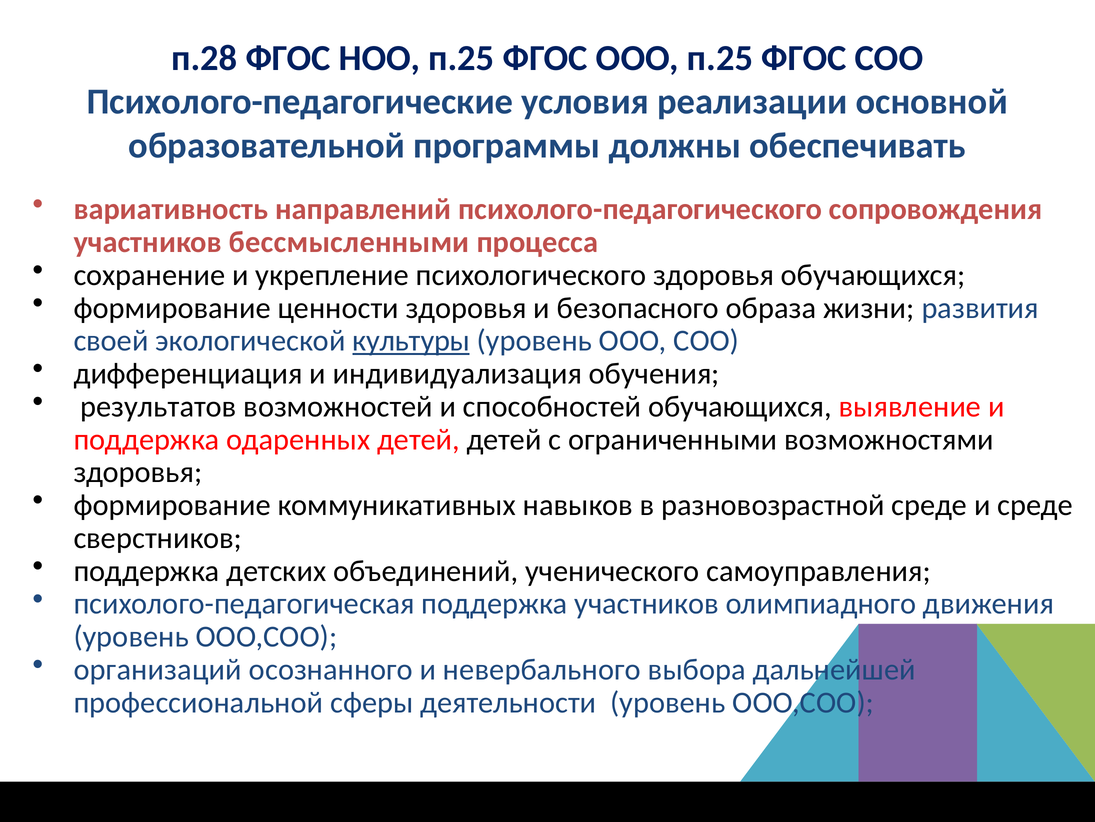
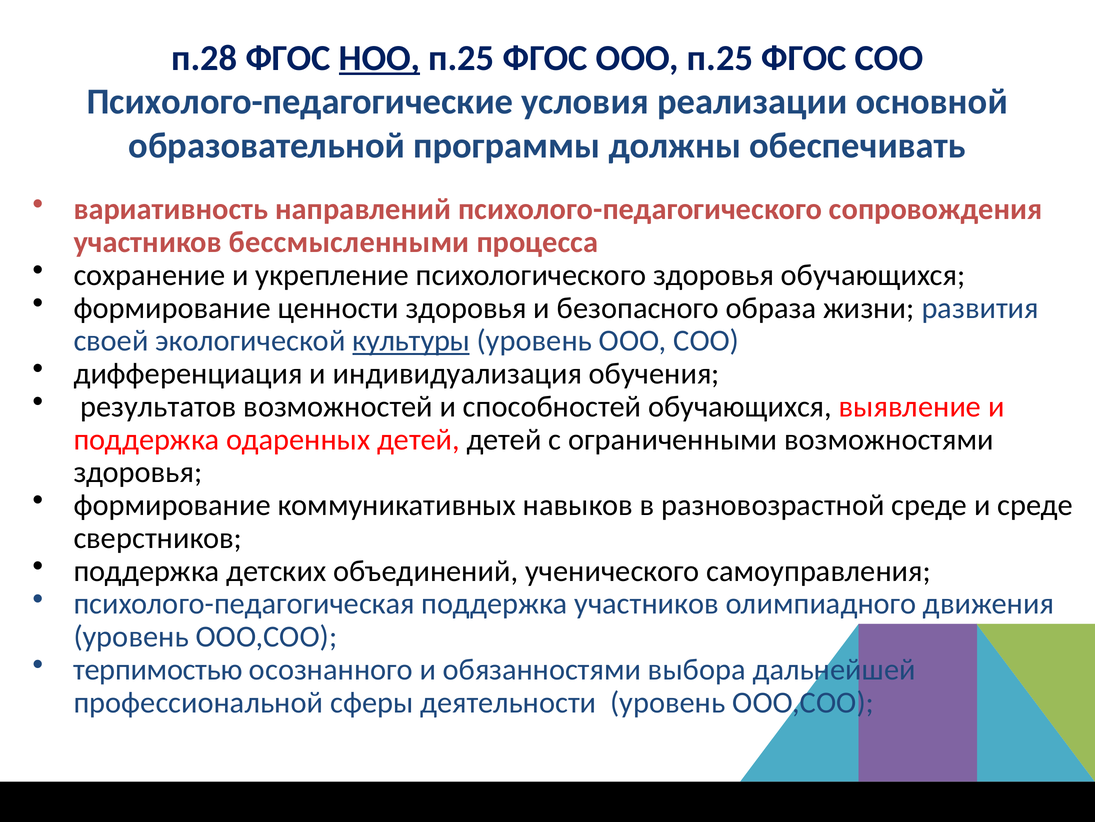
НОО underline: none -> present
организаций: организаций -> терпимостью
невербального: невербального -> обязанностями
